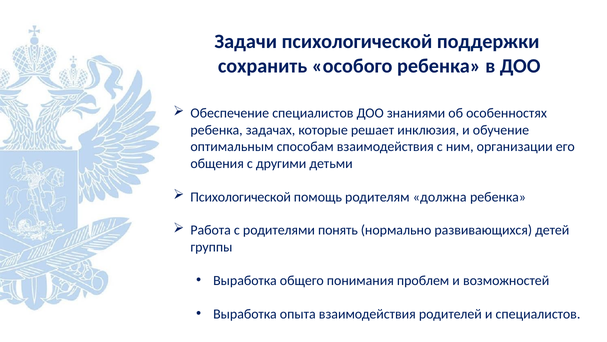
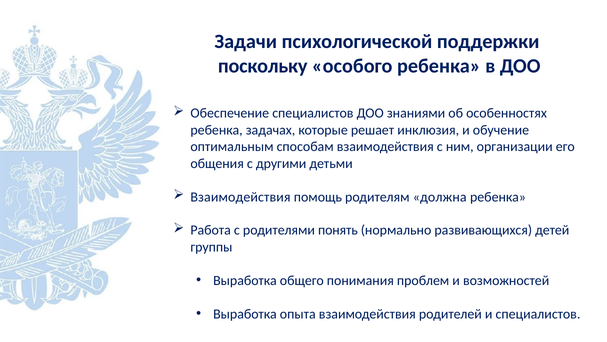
сохранить: сохранить -> поскольку
Психологической at (241, 197): Психологической -> Взаимодействия
